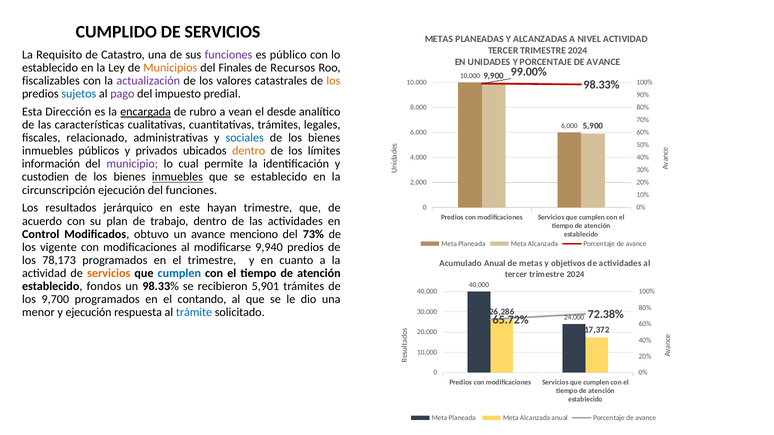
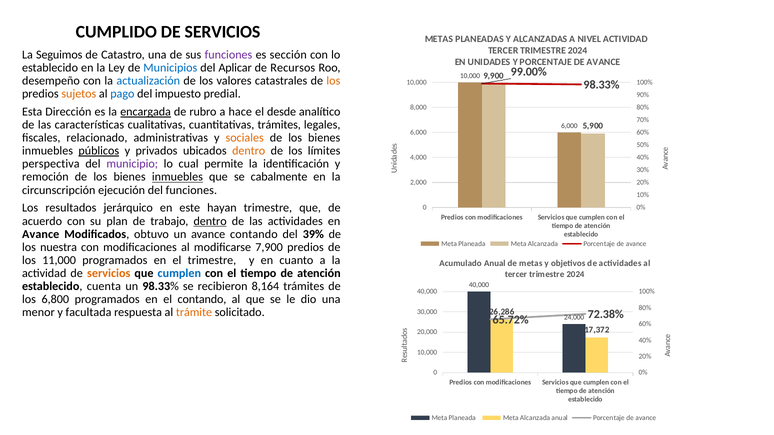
Requisito: Requisito -> Seguimos
público: público -> sección
Municipios colour: orange -> blue
Finales: Finales -> Aplicar
fiscalizables: fiscalizables -> desempeño
actualización colour: purple -> blue
sujetos colour: blue -> orange
pago colour: purple -> blue
vean: vean -> hace
sociales colour: blue -> orange
públicos underline: none -> present
información: información -> perspectiva
custodien: custodien -> remoción
se establecido: establecido -> cabalmente
dentro at (210, 221) underline: none -> present
Control at (41, 234): Control -> Avance
avance menciono: menciono -> contando
73%: 73% -> 39%
vigente: vigente -> nuestra
9,940: 9,940 -> 7,900
78,173: 78,173 -> 11,000
fondos: fondos -> cuenta
5,901: 5,901 -> 8,164
9,700: 9,700 -> 6,800
y ejecución: ejecución -> facultada
trámite colour: blue -> orange
